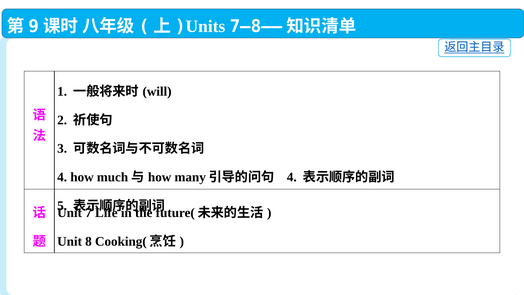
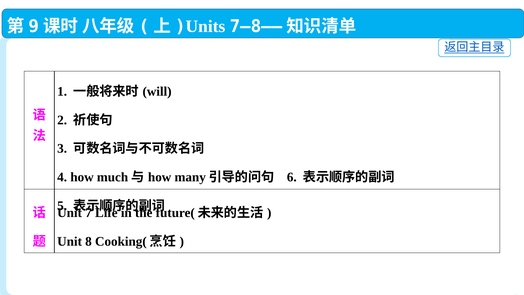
4 at (292, 177): 4 -> 6
